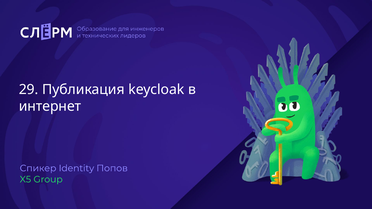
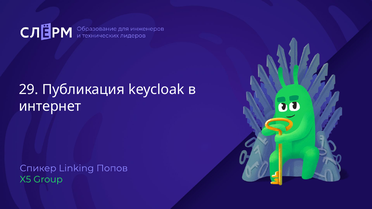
Identity: Identity -> Linking
